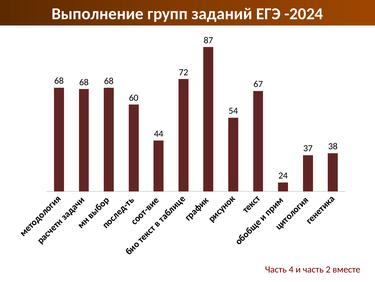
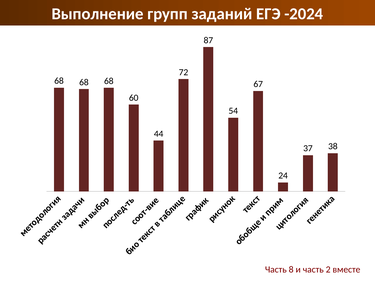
4: 4 -> 8
